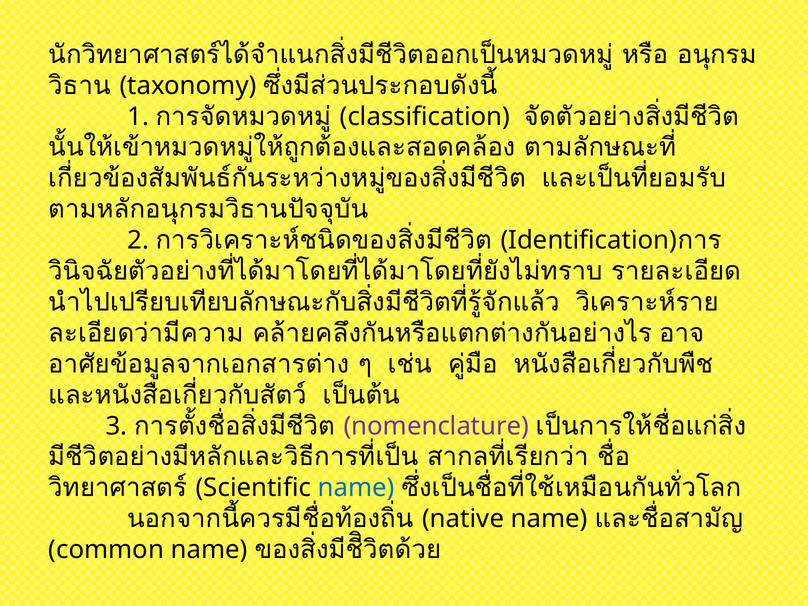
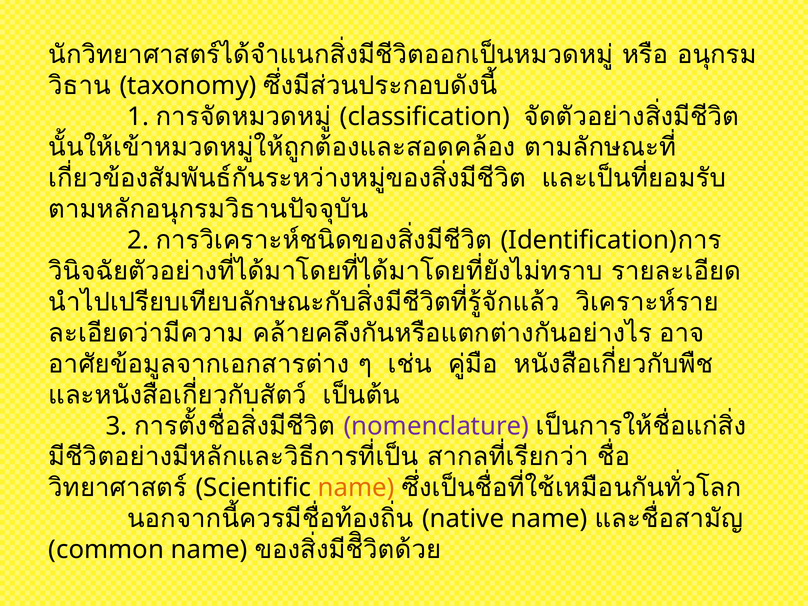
name at (356, 488) colour: blue -> orange
